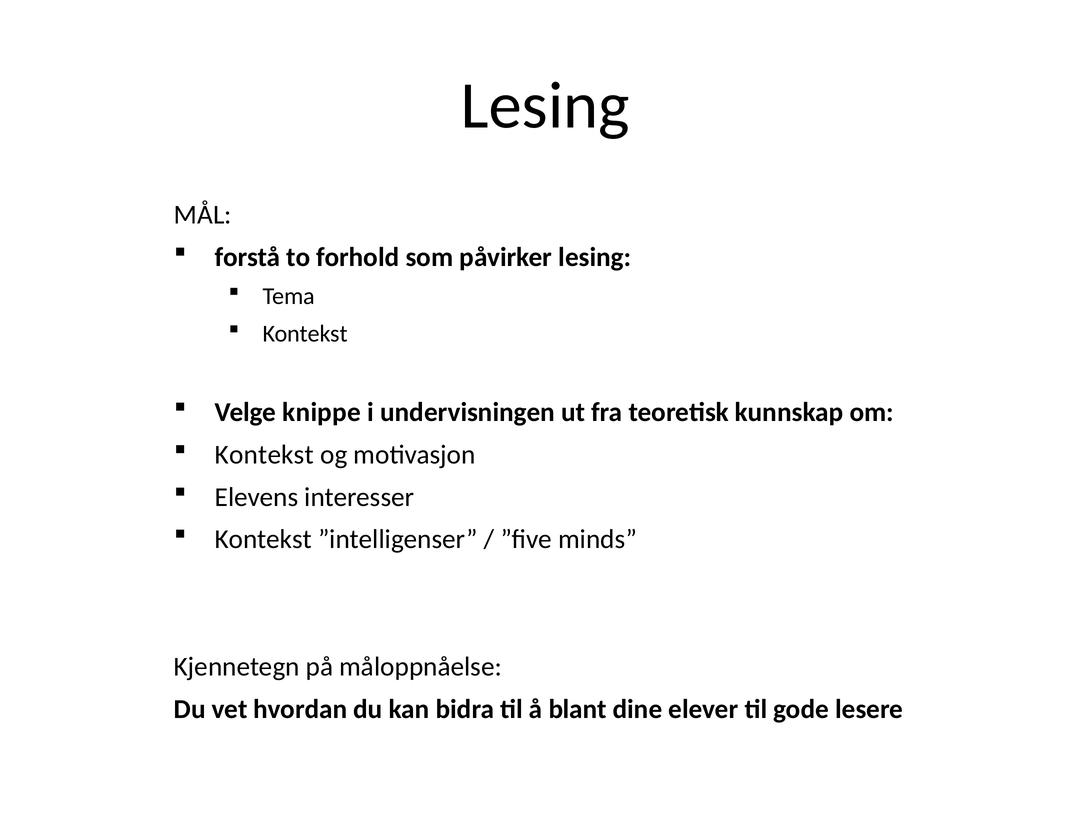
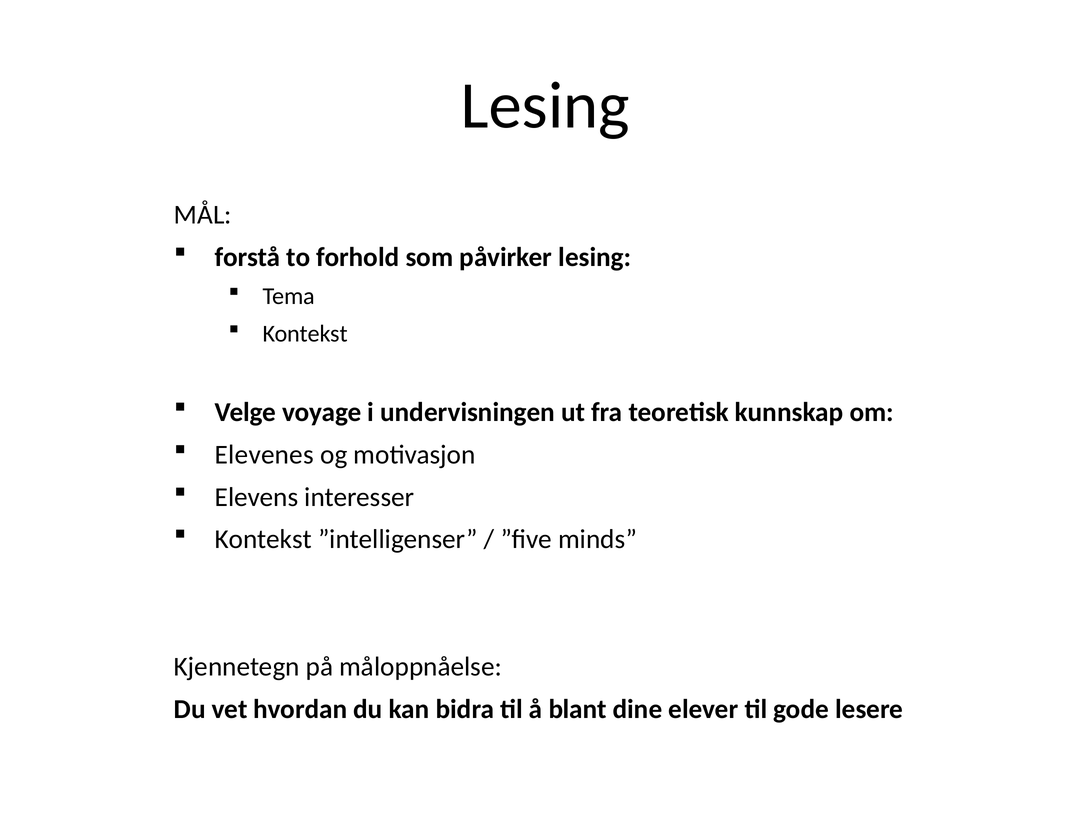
knippe: knippe -> voyage
Kontekst at (264, 455): Kontekst -> Elevenes
